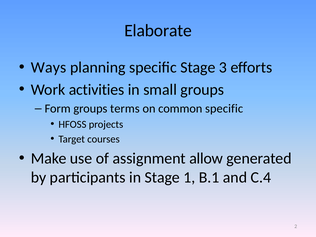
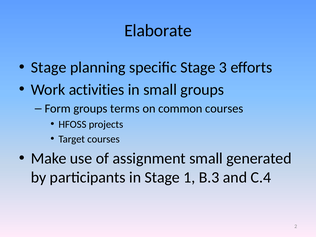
Ways at (49, 67): Ways -> Stage
common specific: specific -> courses
assignment allow: allow -> small
B.1: B.1 -> B.3
